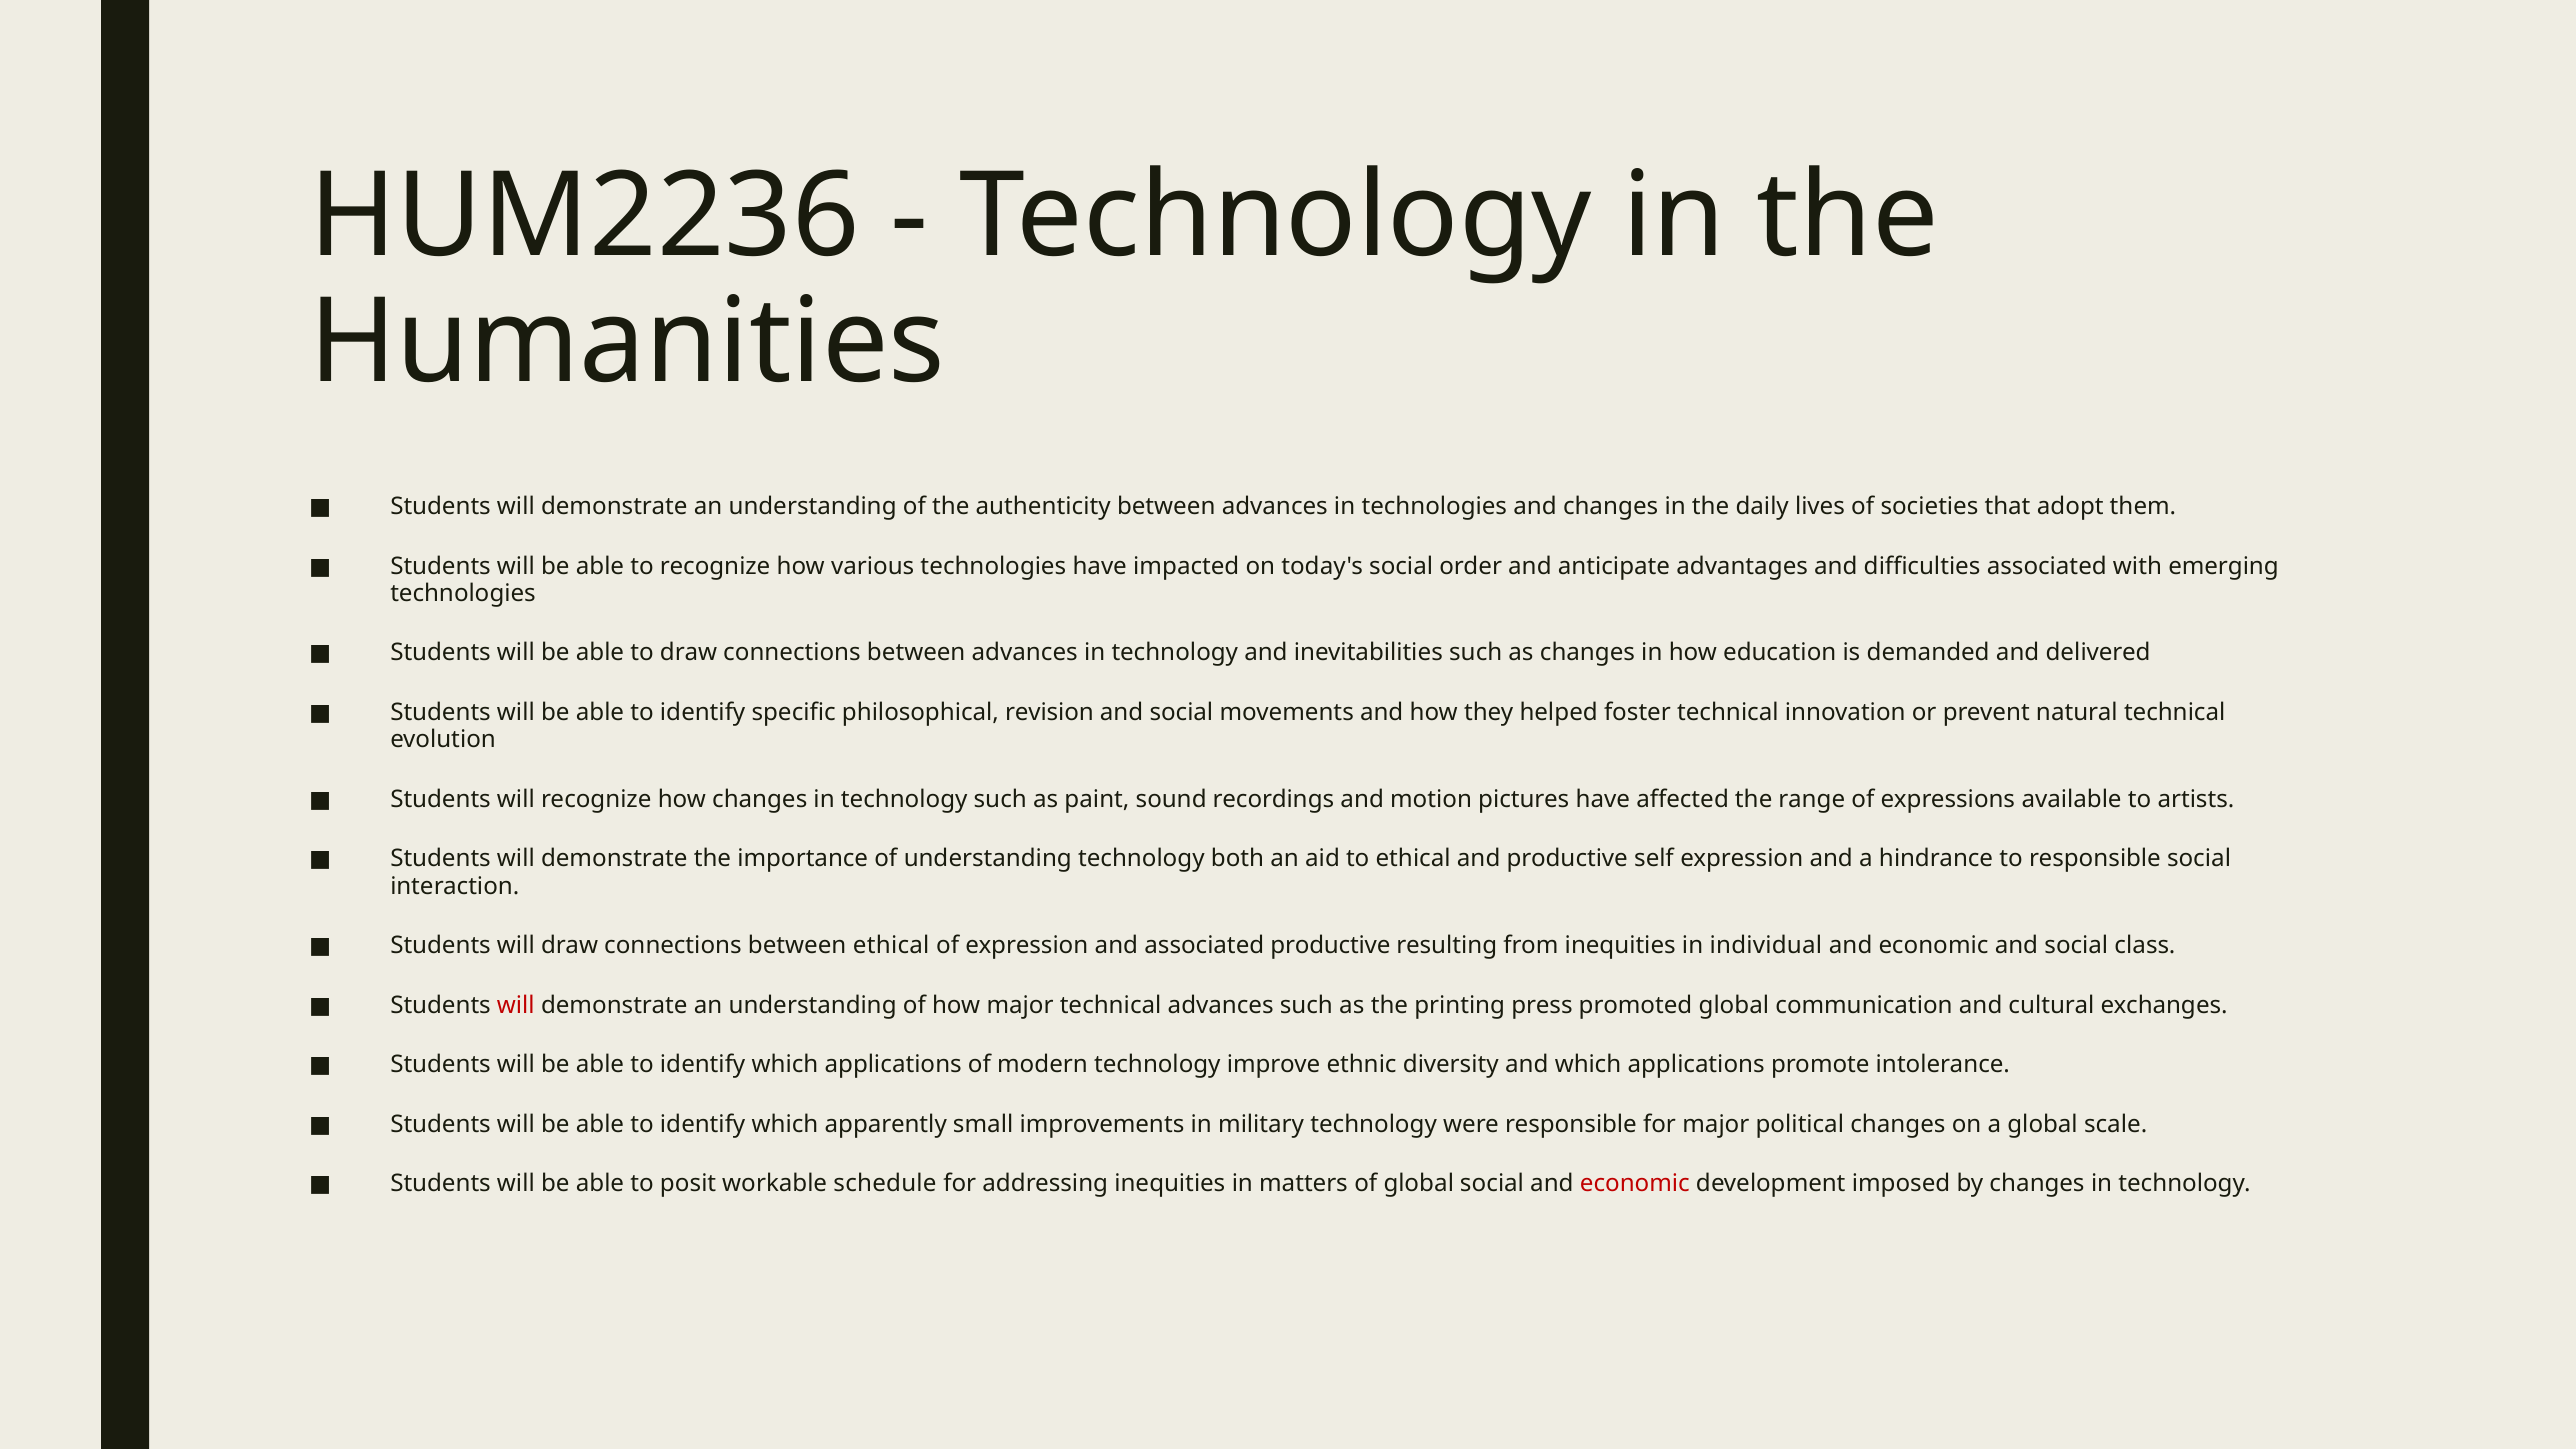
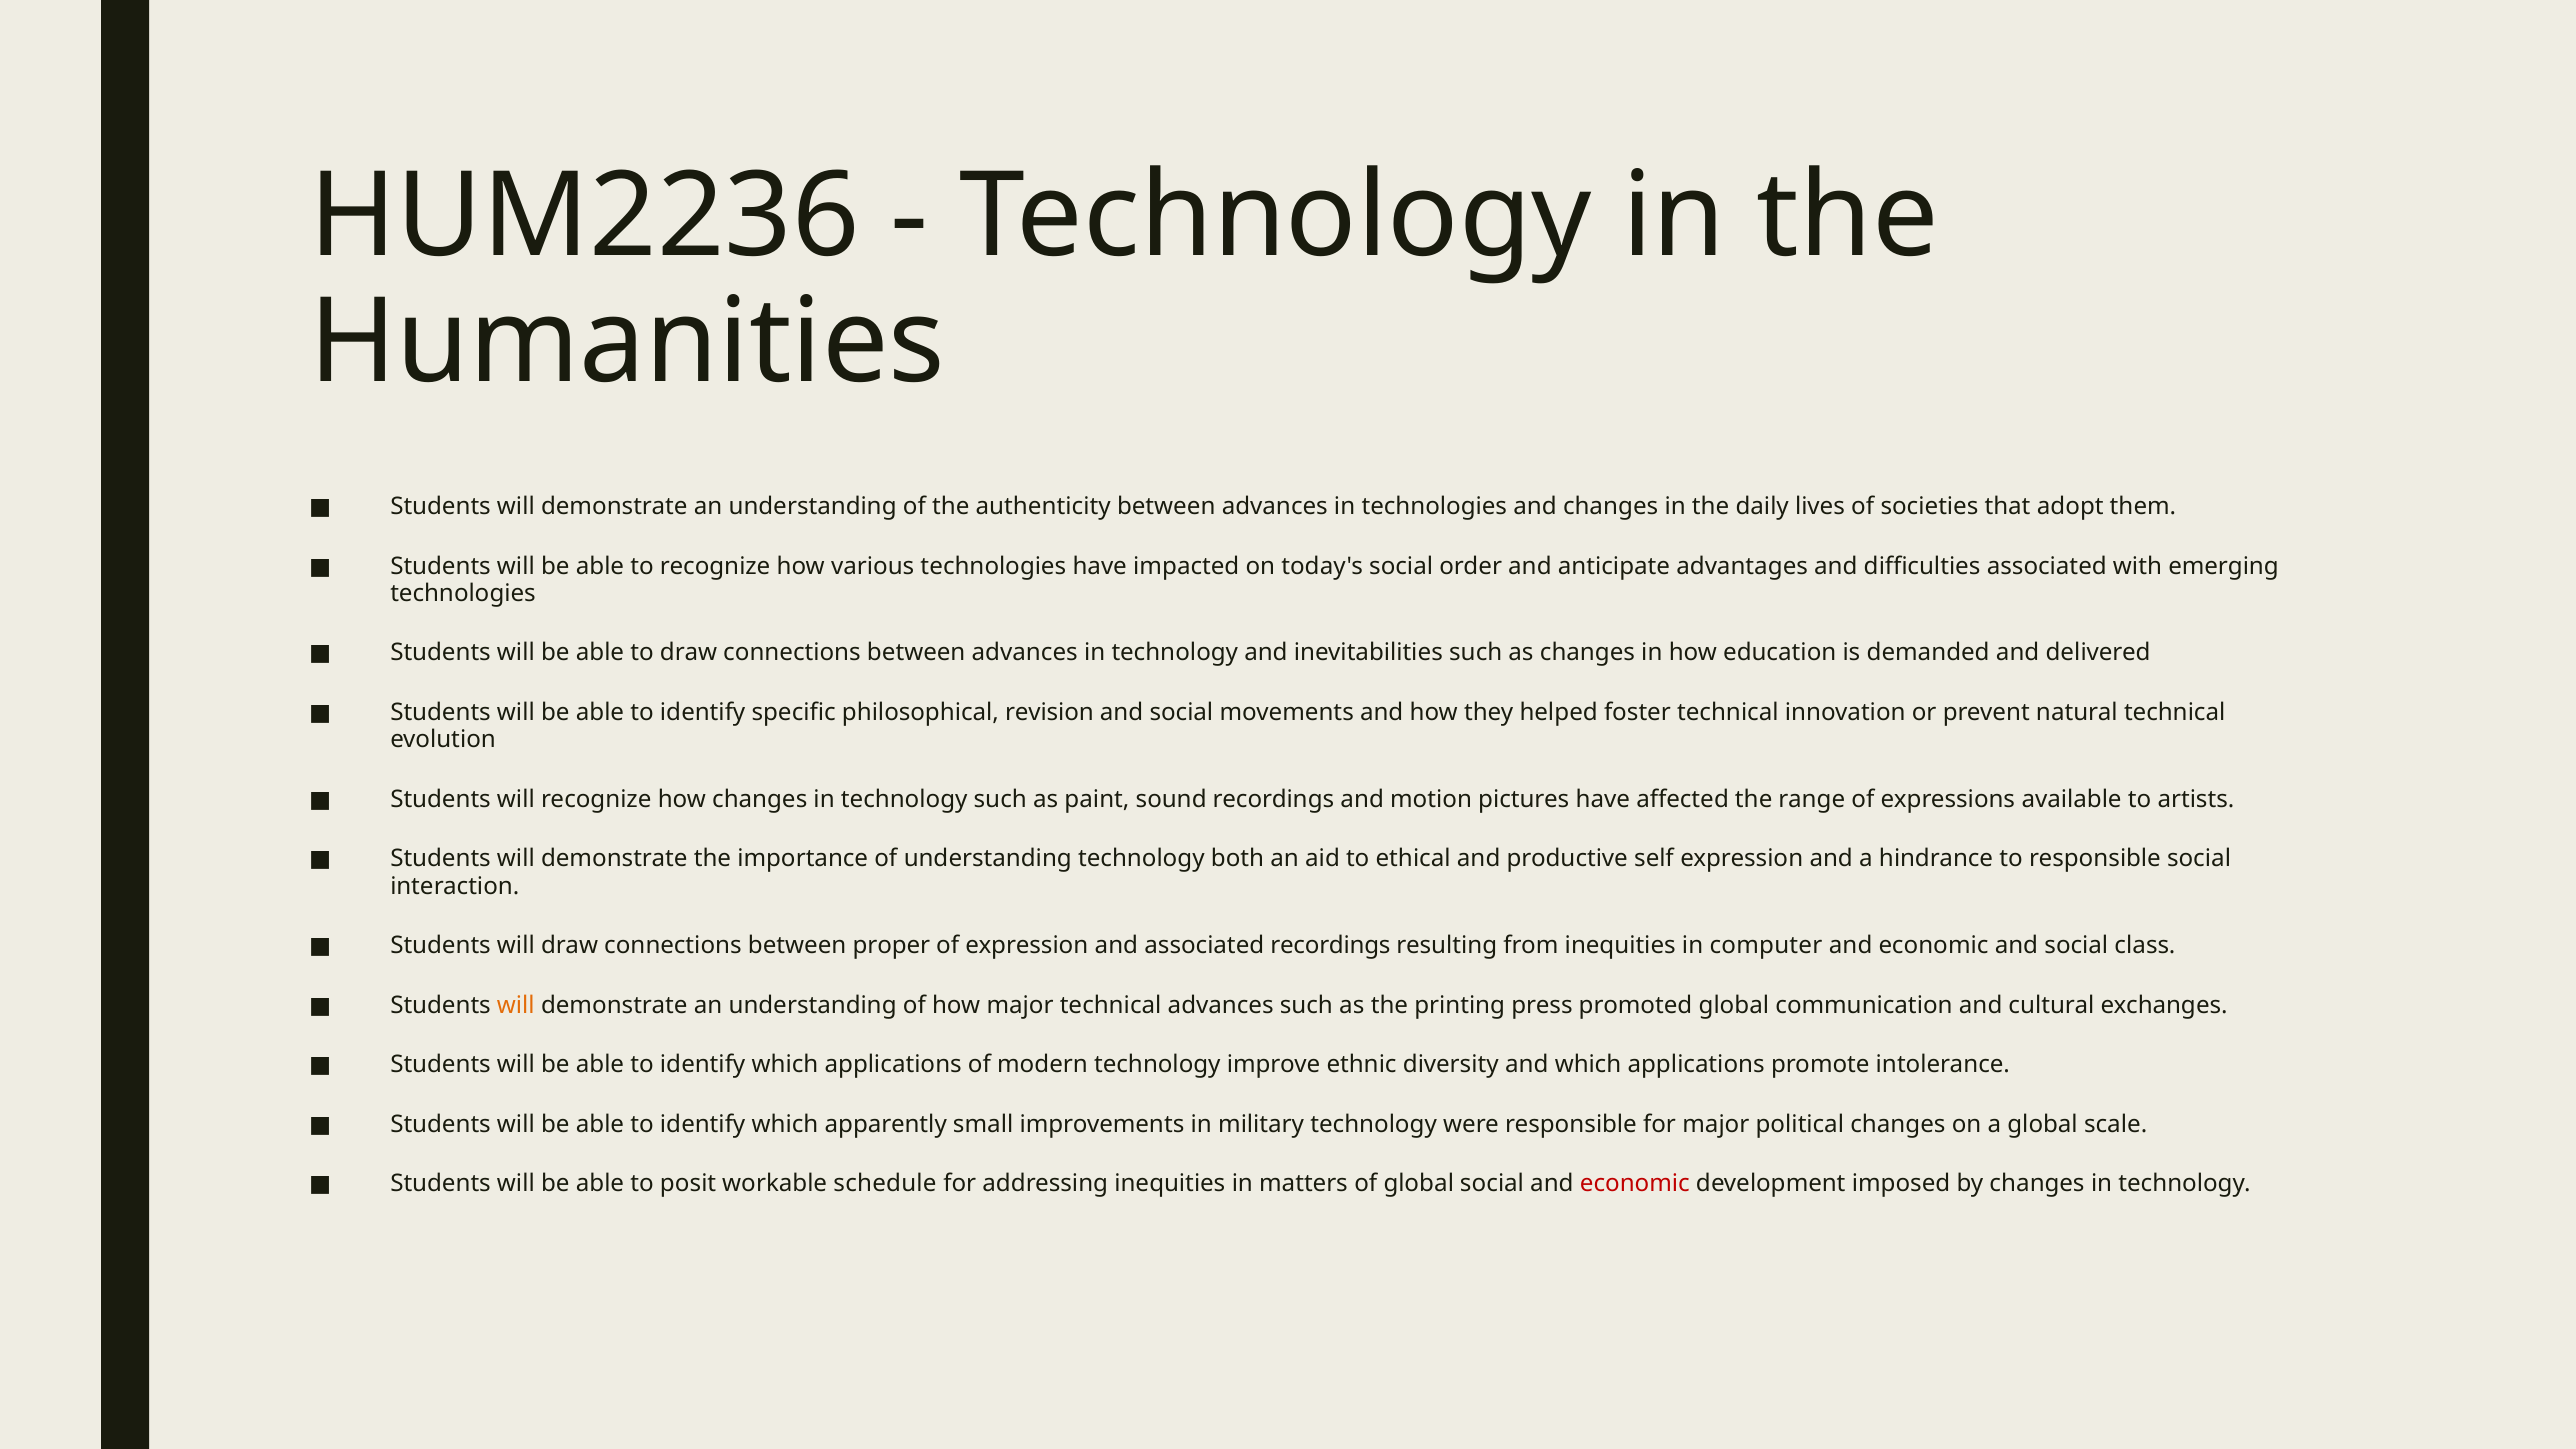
between ethical: ethical -> proper
associated productive: productive -> recordings
individual: individual -> computer
will at (516, 1005) colour: red -> orange
